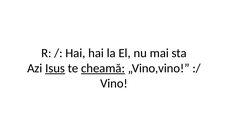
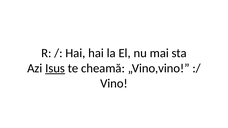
cheamă underline: present -> none
